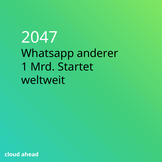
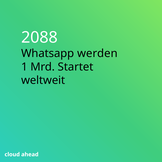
2047: 2047 -> 2088
anderer: anderer -> werden
